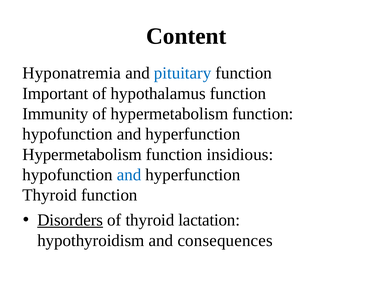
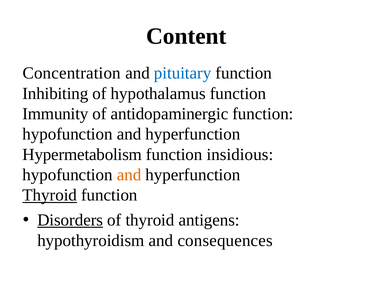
Hyponatremia: Hyponatremia -> Concentration
Important: Important -> Inhibiting
of hypermetabolism: hypermetabolism -> antidopaminergic
and at (129, 175) colour: blue -> orange
Thyroid at (50, 195) underline: none -> present
lactation: lactation -> antigens
